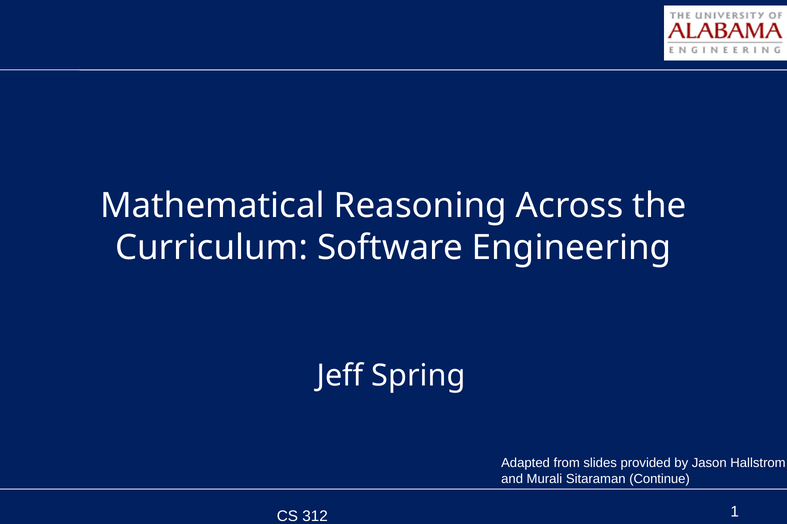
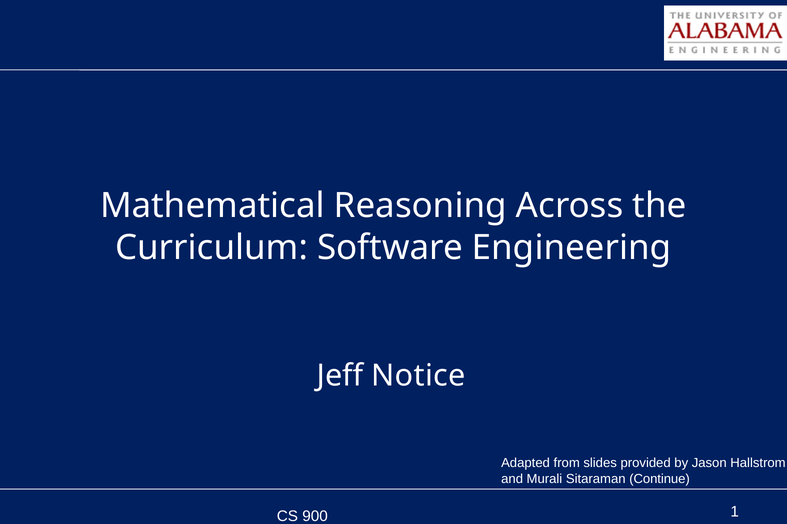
Jeff Spring: Spring -> Notice
312: 312 -> 900
